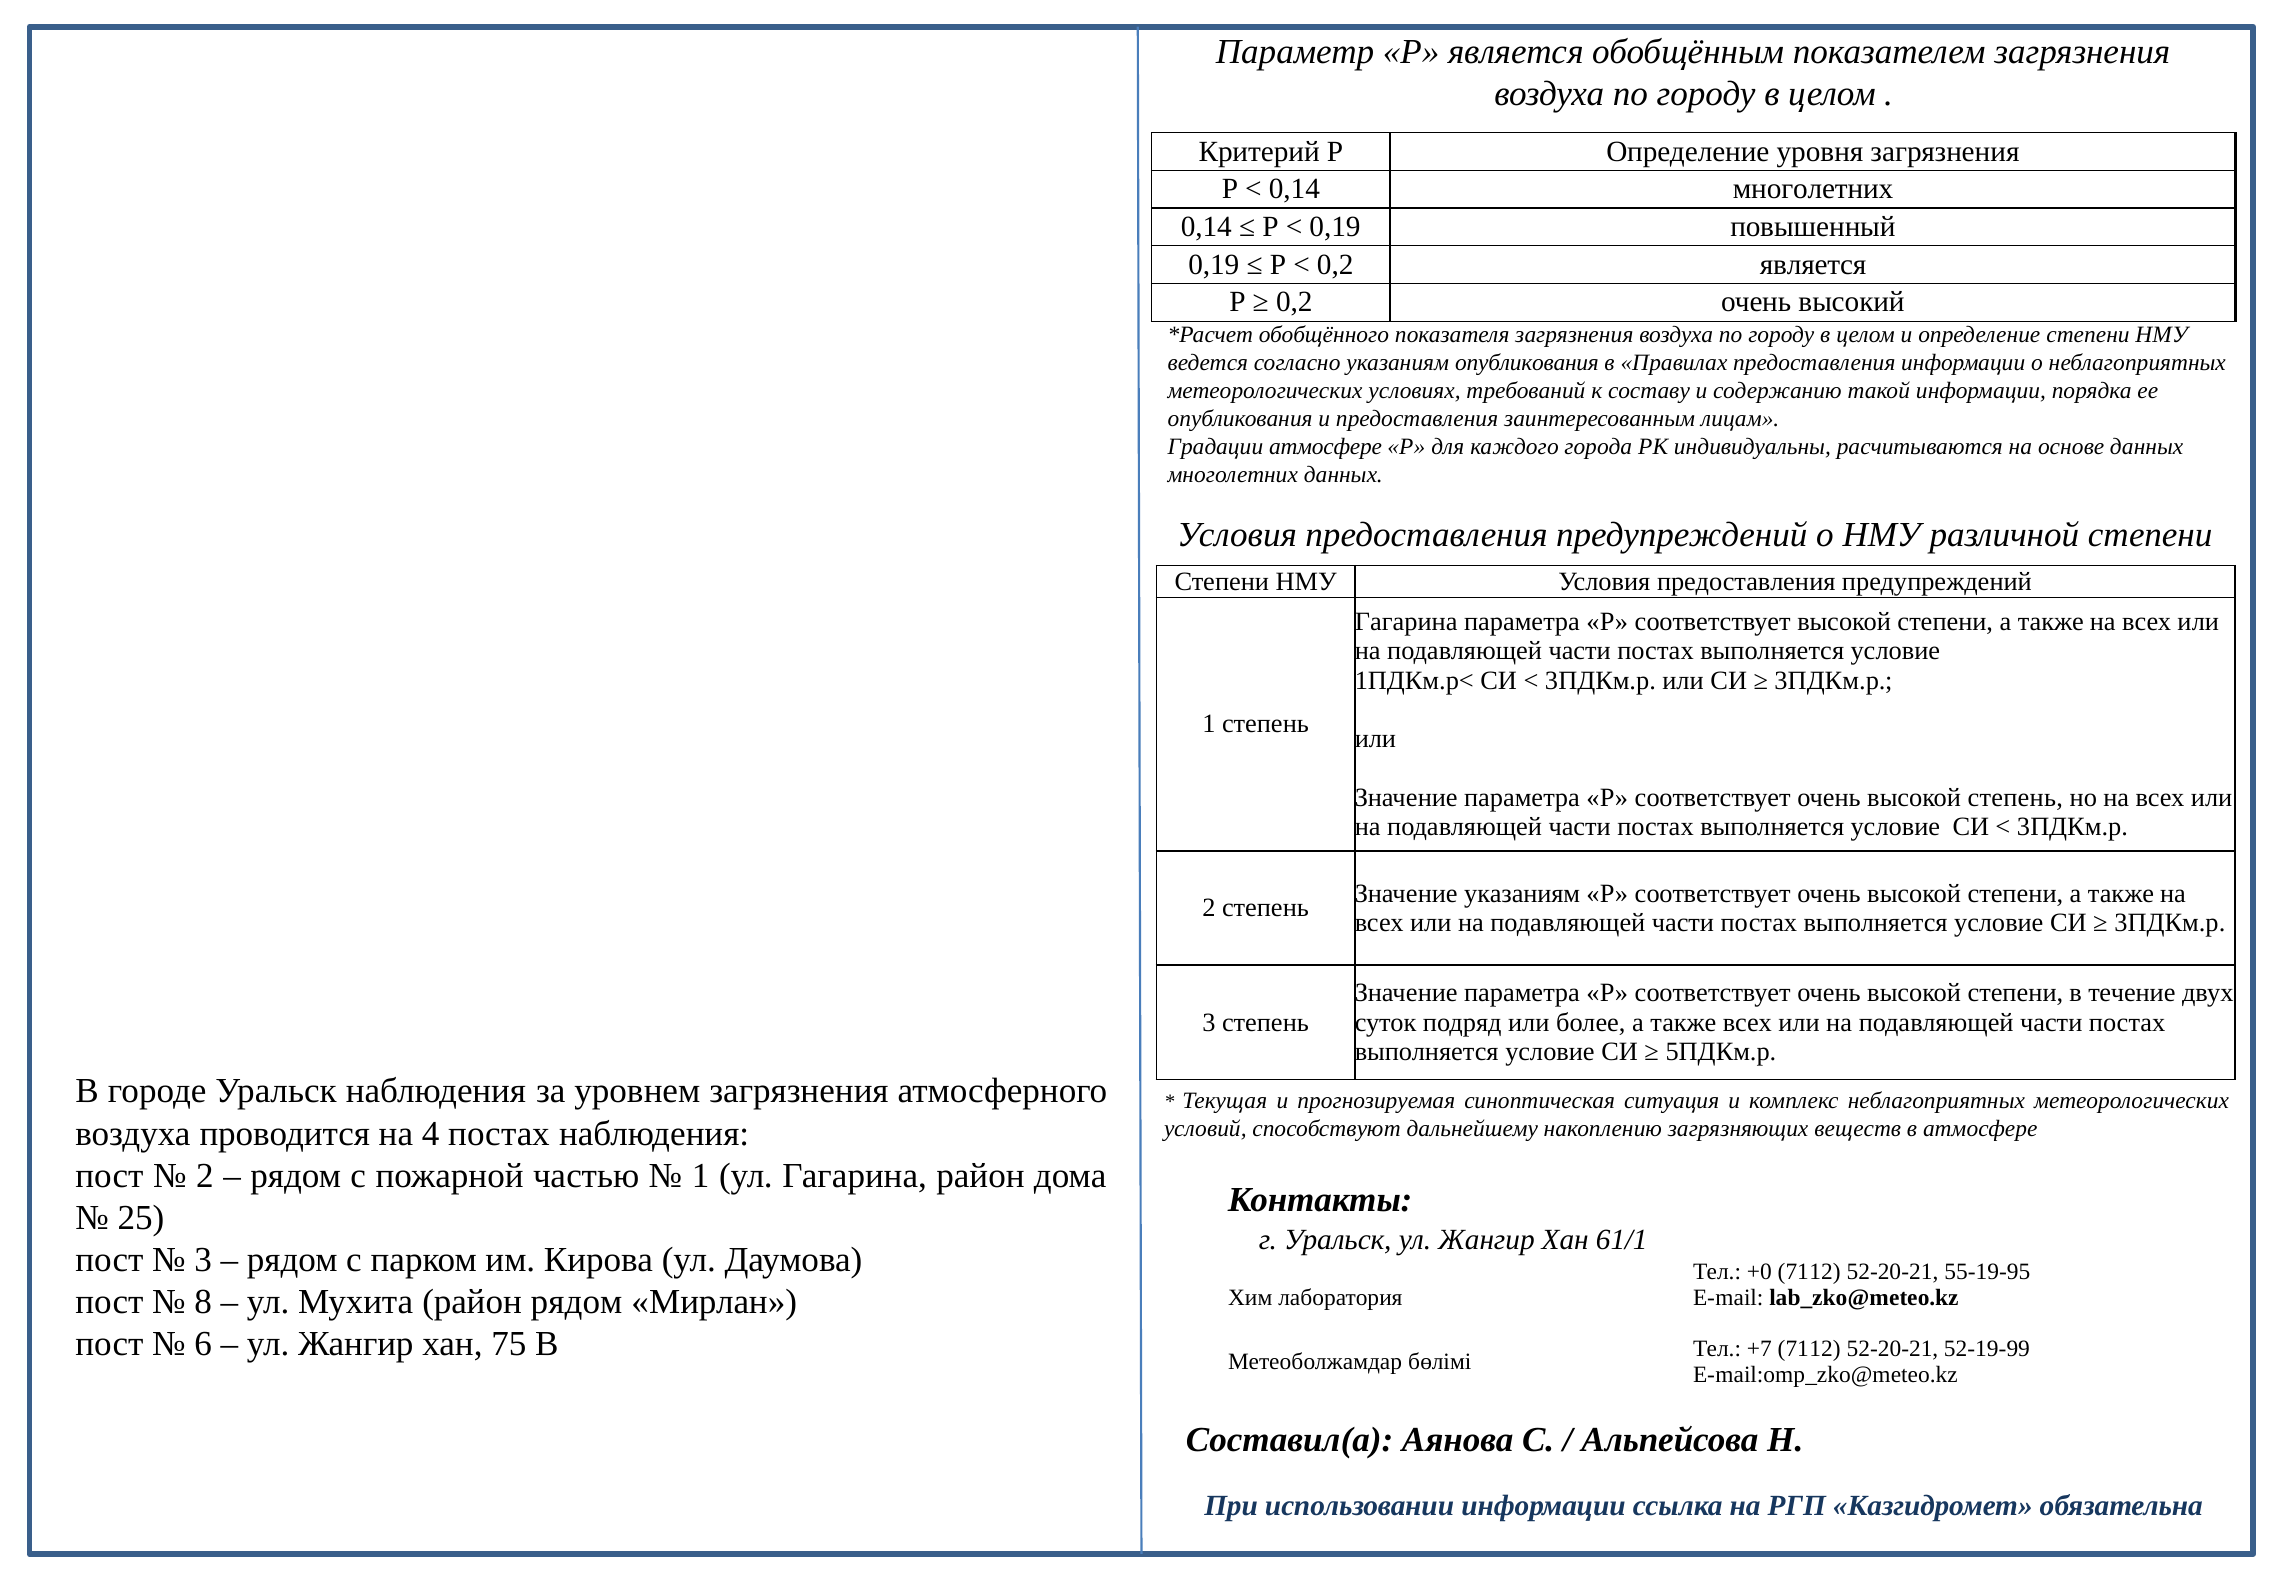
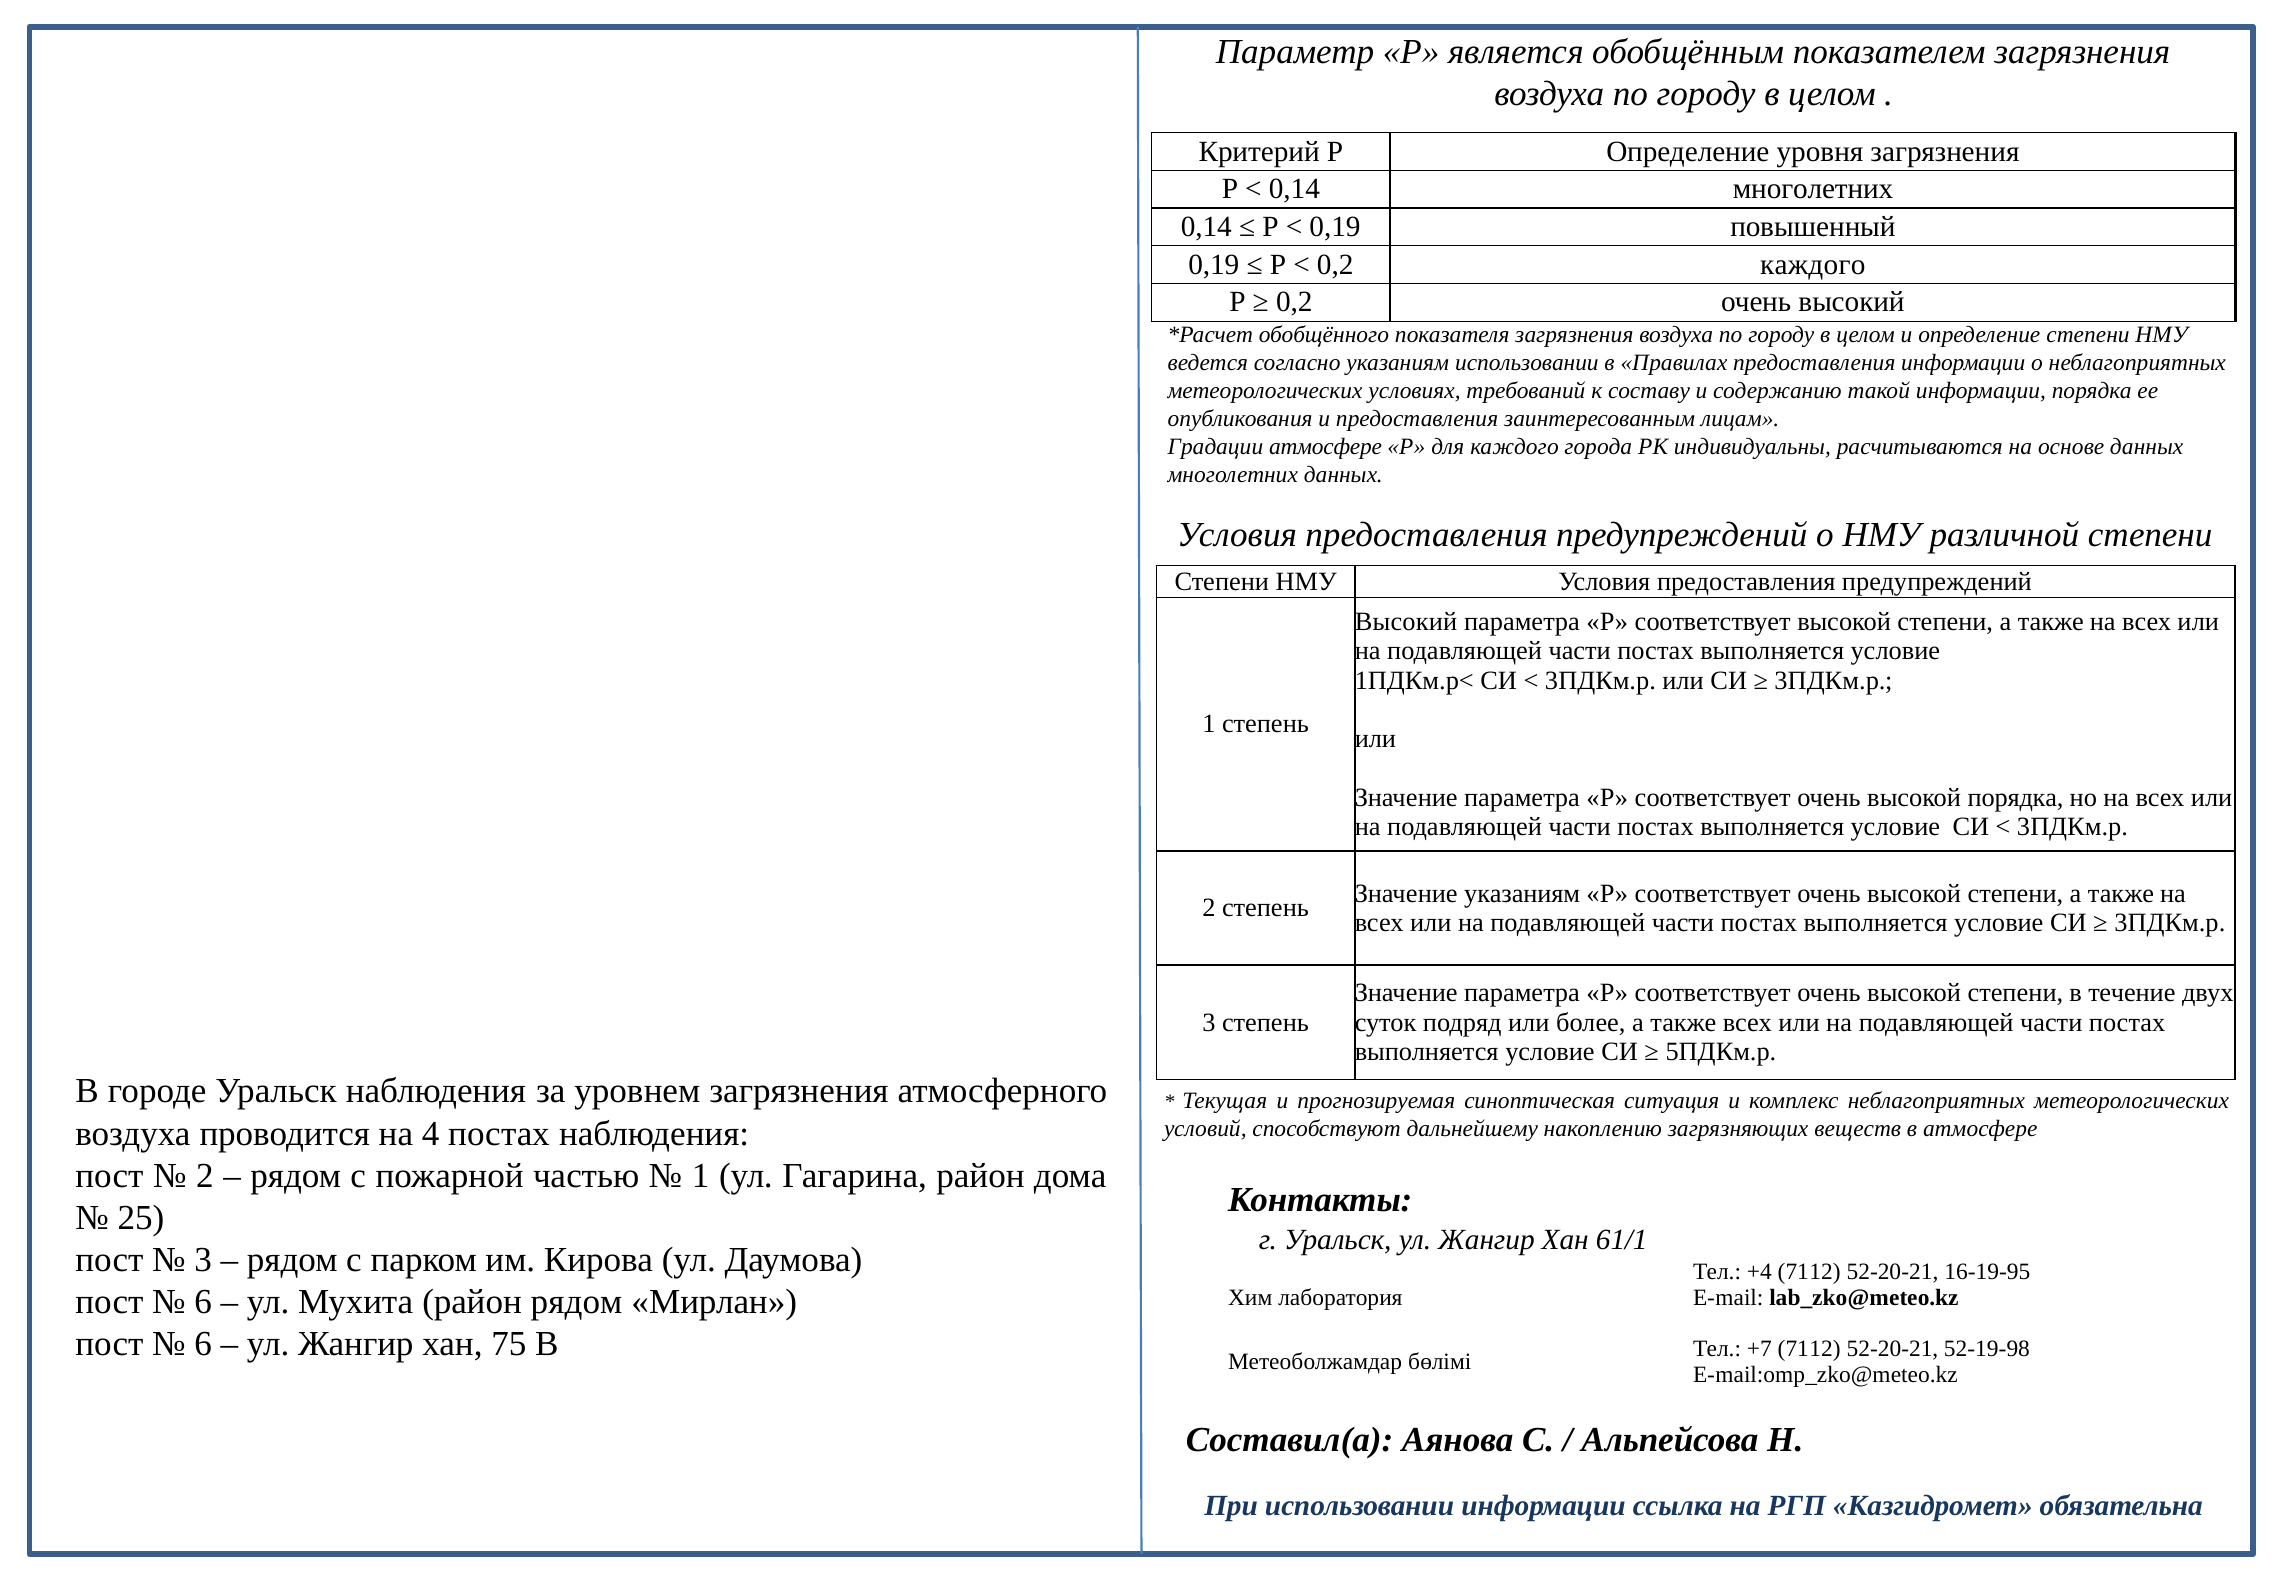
0,2 является: является -> каждого
указаниям опубликования: опубликования -> использовании
Гагарина at (1406, 622): Гагарина -> Высокий
высокой степень: степень -> порядка
+0: +0 -> +4
55-19-95: 55-19-95 -> 16-19-95
8 at (203, 1302): 8 -> 6
52-19-99: 52-19-99 -> 52-19-98
